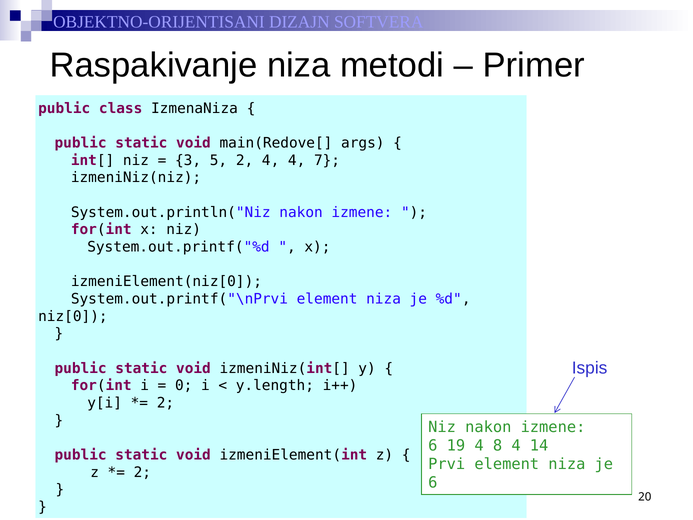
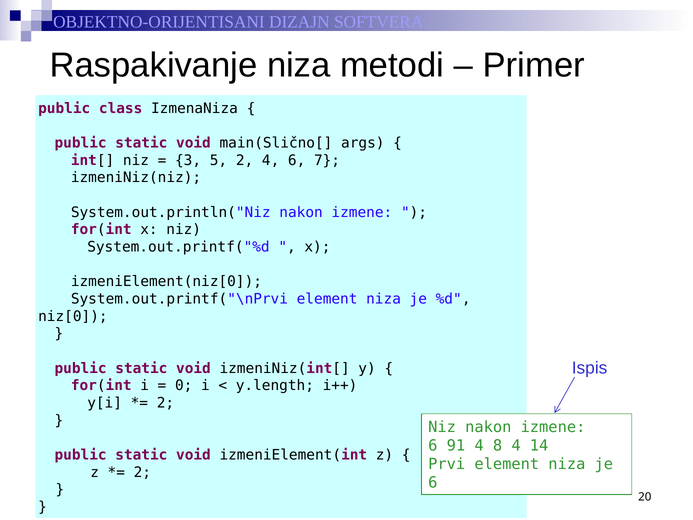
main(Redove[: main(Redove[ -> main(Slično[
4 4: 4 -> 6
19: 19 -> 91
